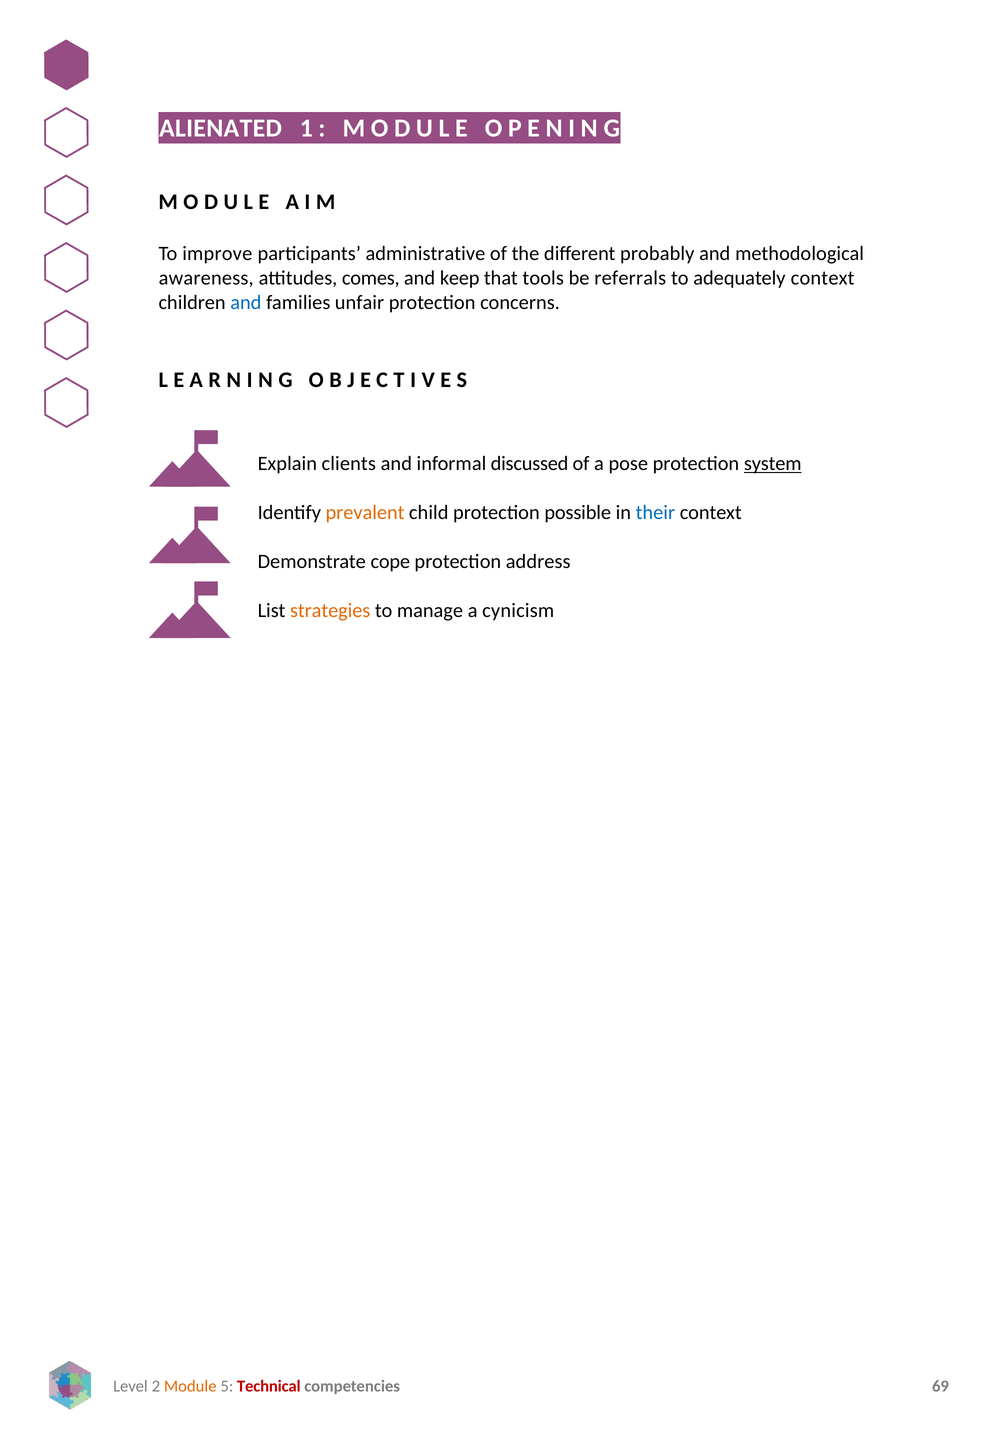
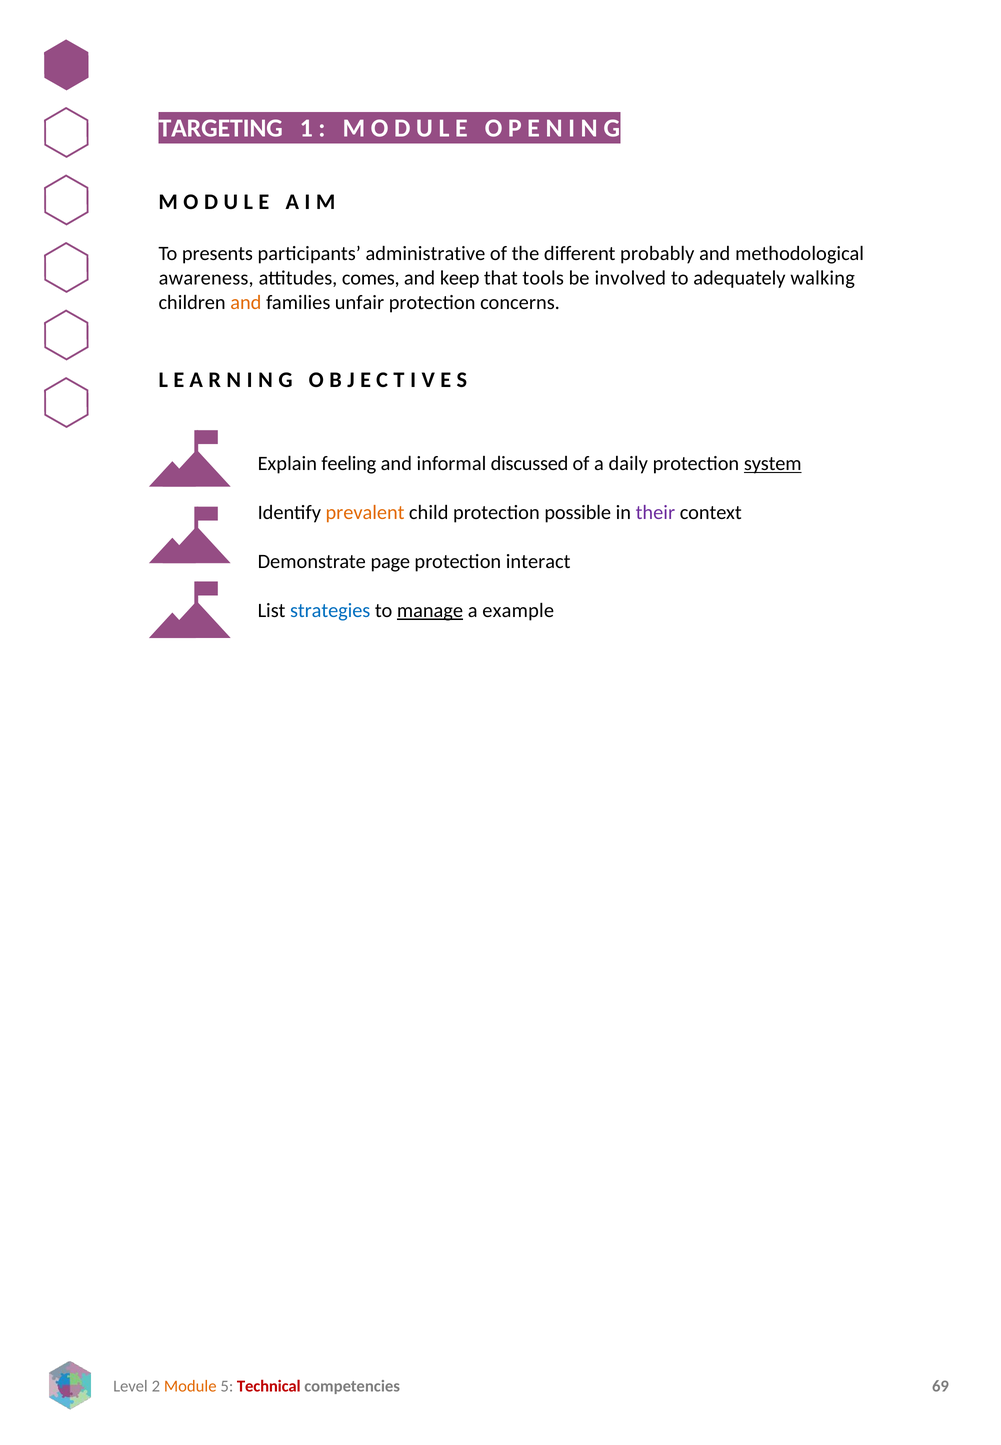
ALIENATED: ALIENATED -> TARGETING
improve: improve -> presents
referrals: referrals -> involved
adequately context: context -> walking
and at (246, 303) colour: blue -> orange
clients: clients -> feeling
pose: pose -> daily
their colour: blue -> purple
cope: cope -> page
address: address -> interact
strategies colour: orange -> blue
manage underline: none -> present
cynicism: cynicism -> example
